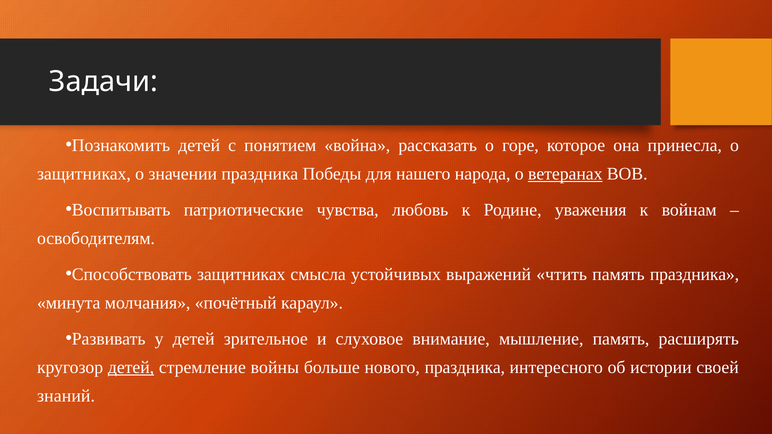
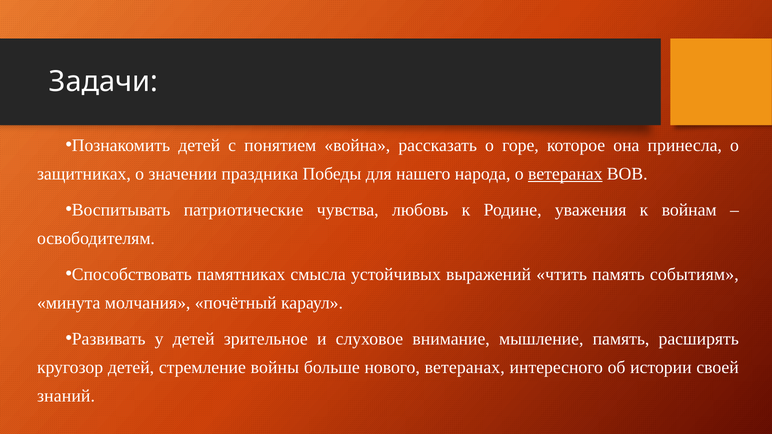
Способствовать защитниках: защитниках -> памятниках
память праздника: праздника -> событиям
детей at (131, 368) underline: present -> none
нового праздника: праздника -> ветеранах
